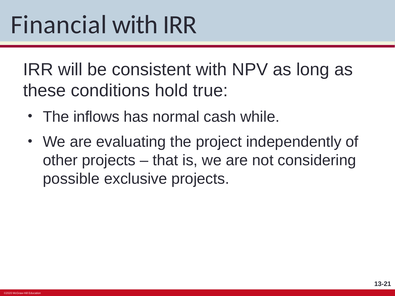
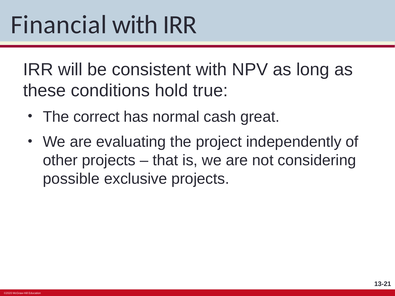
inflows: inflows -> correct
while: while -> great
